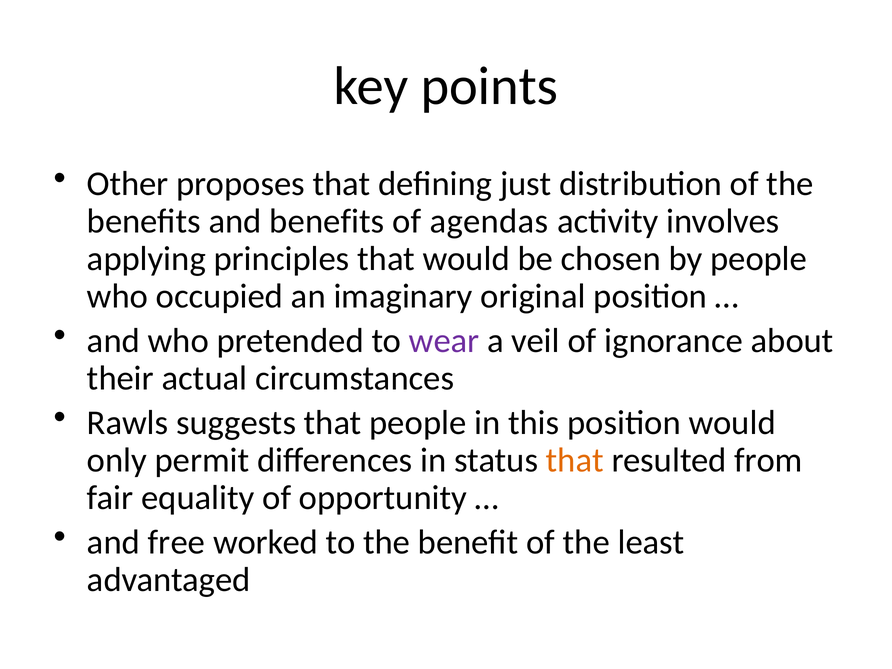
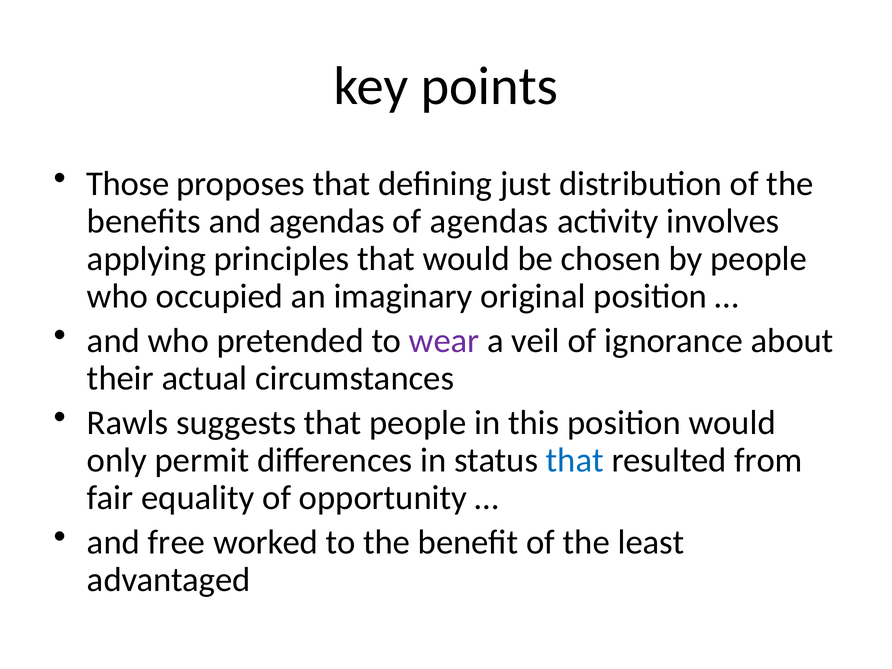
Other: Other -> Those
and benefits: benefits -> agendas
that at (575, 460) colour: orange -> blue
